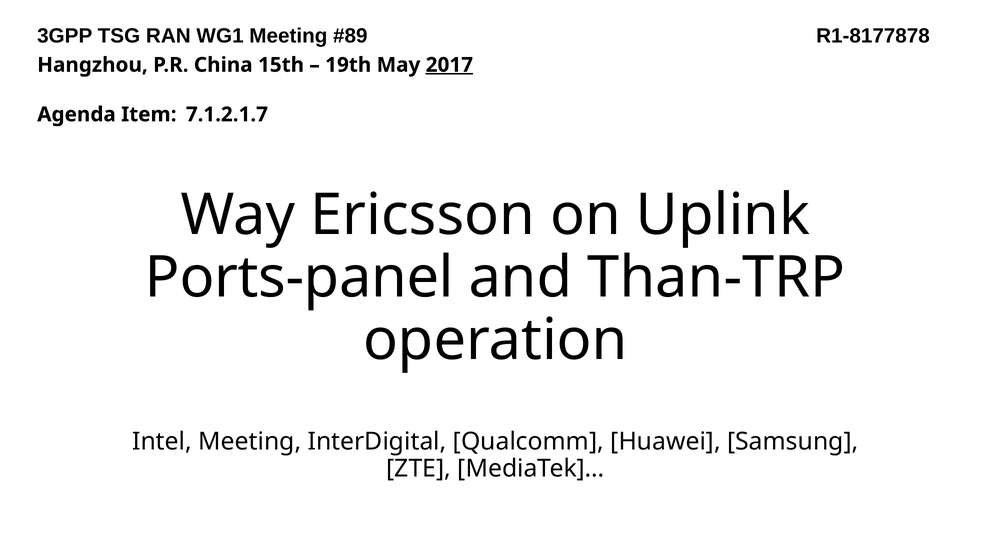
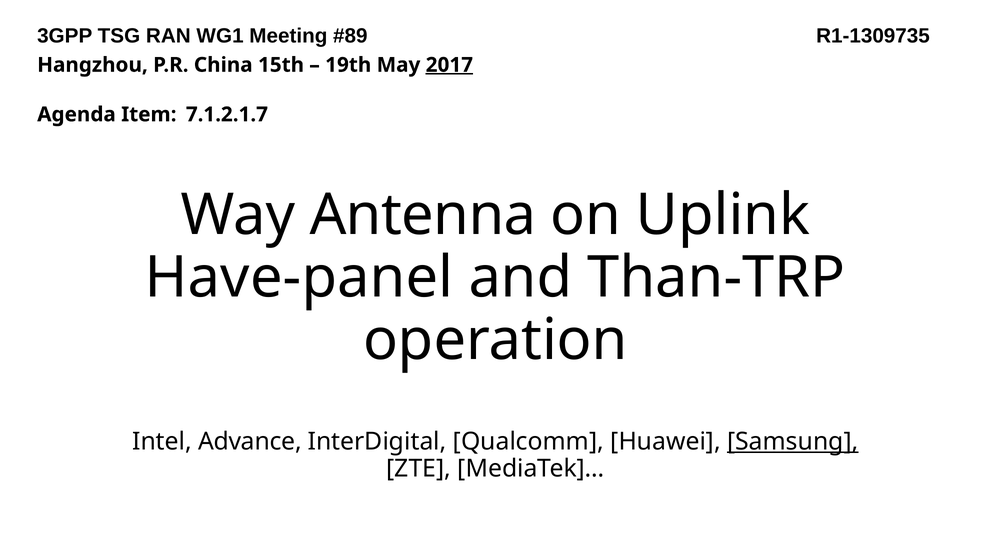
R1-8177878: R1-8177878 -> R1-1309735
Ericsson: Ericsson -> Antenna
Ports-panel: Ports-panel -> Have-panel
Intel Meeting: Meeting -> Advance
Samsung underline: none -> present
